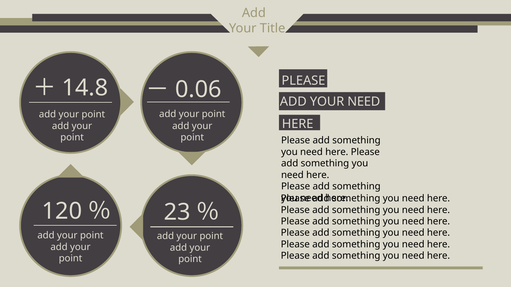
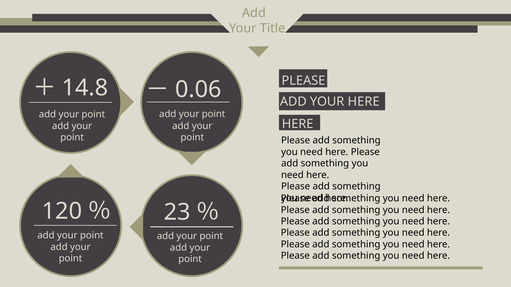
YOUR NEED: NEED -> HERE
